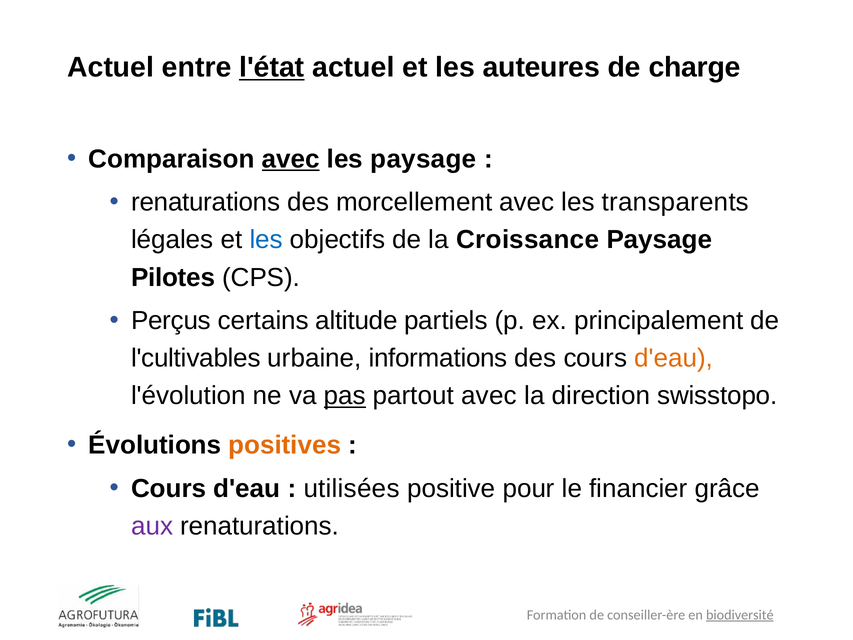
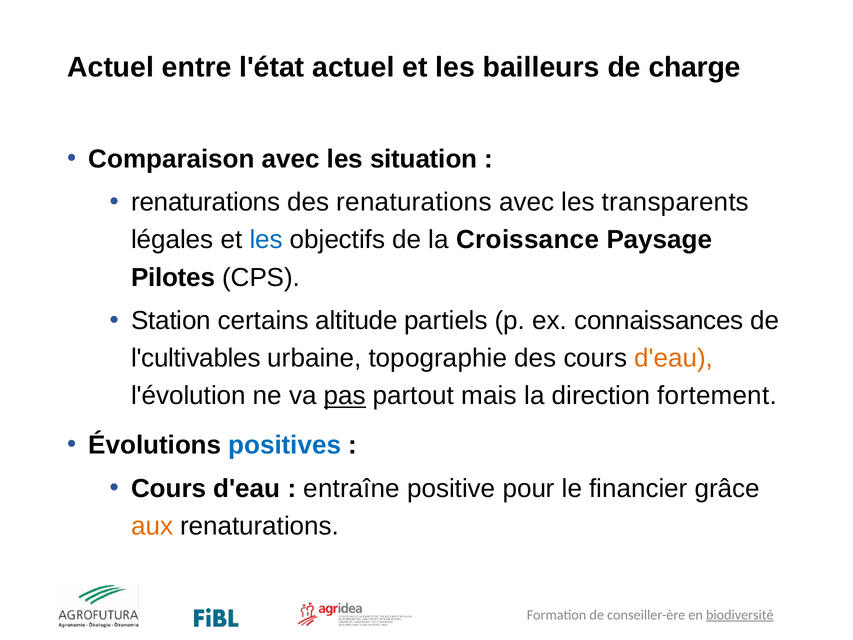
l'état underline: present -> none
auteures: auteures -> bailleurs
avec at (291, 159) underline: present -> none
les paysage: paysage -> situation
des morcellement: morcellement -> renaturations
Perçus: Perçus -> Station
principalement: principalement -> connaissances
informations: informations -> topographie
partout avec: avec -> mais
swisstopo: swisstopo -> fortement
positives colour: orange -> blue
utilisées: utilisées -> entraîne
aux colour: purple -> orange
